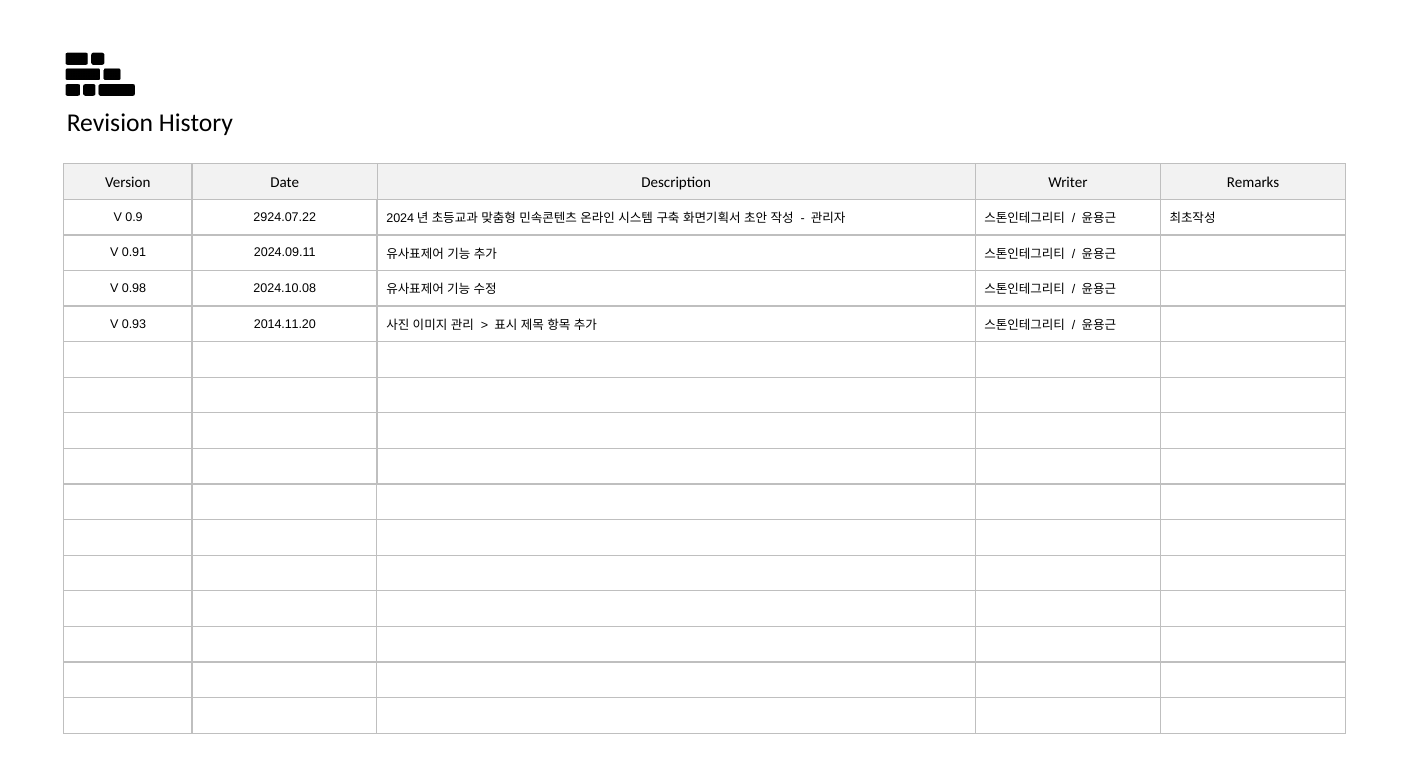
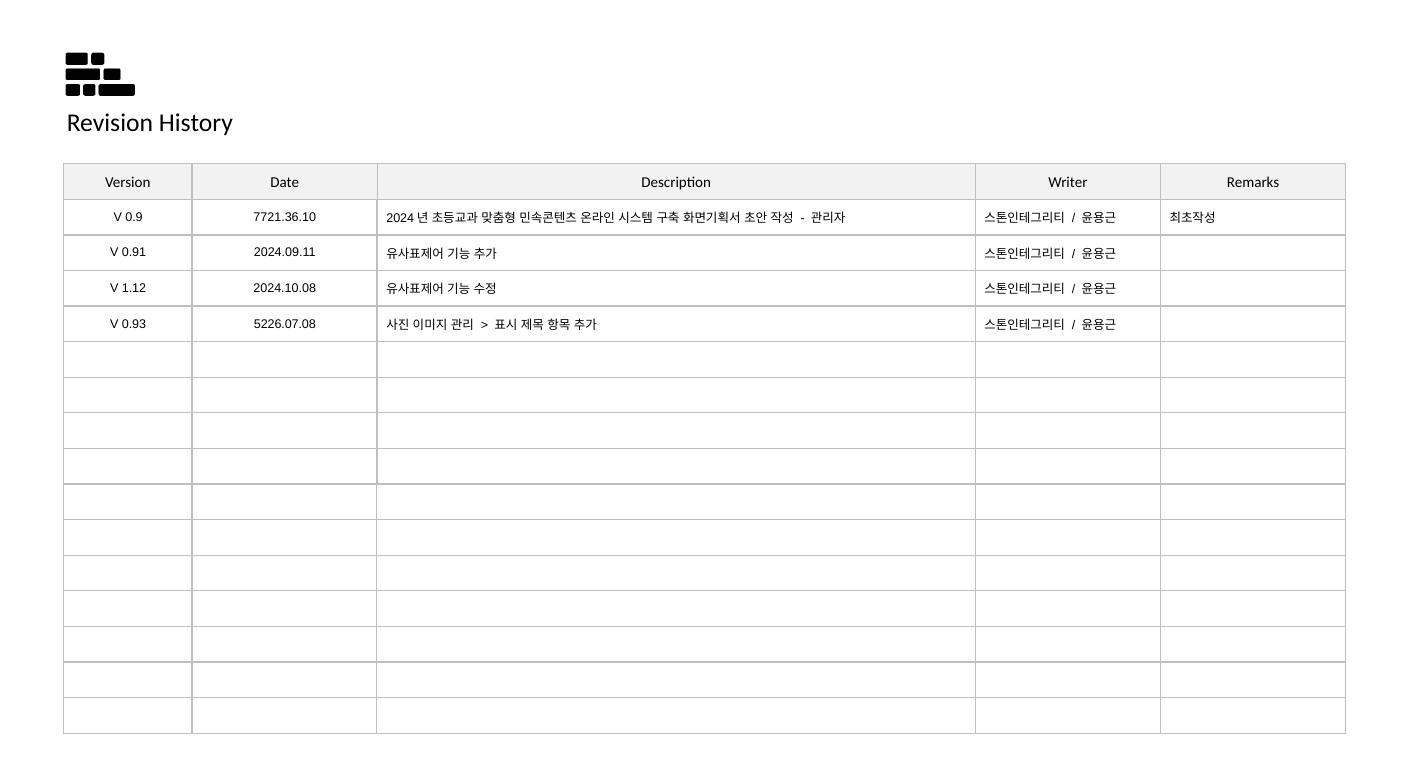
2924.07.22: 2924.07.22 -> 7721.36.10
0.98: 0.98 -> 1.12
2014.11.20: 2014.11.20 -> 5226.07.08
